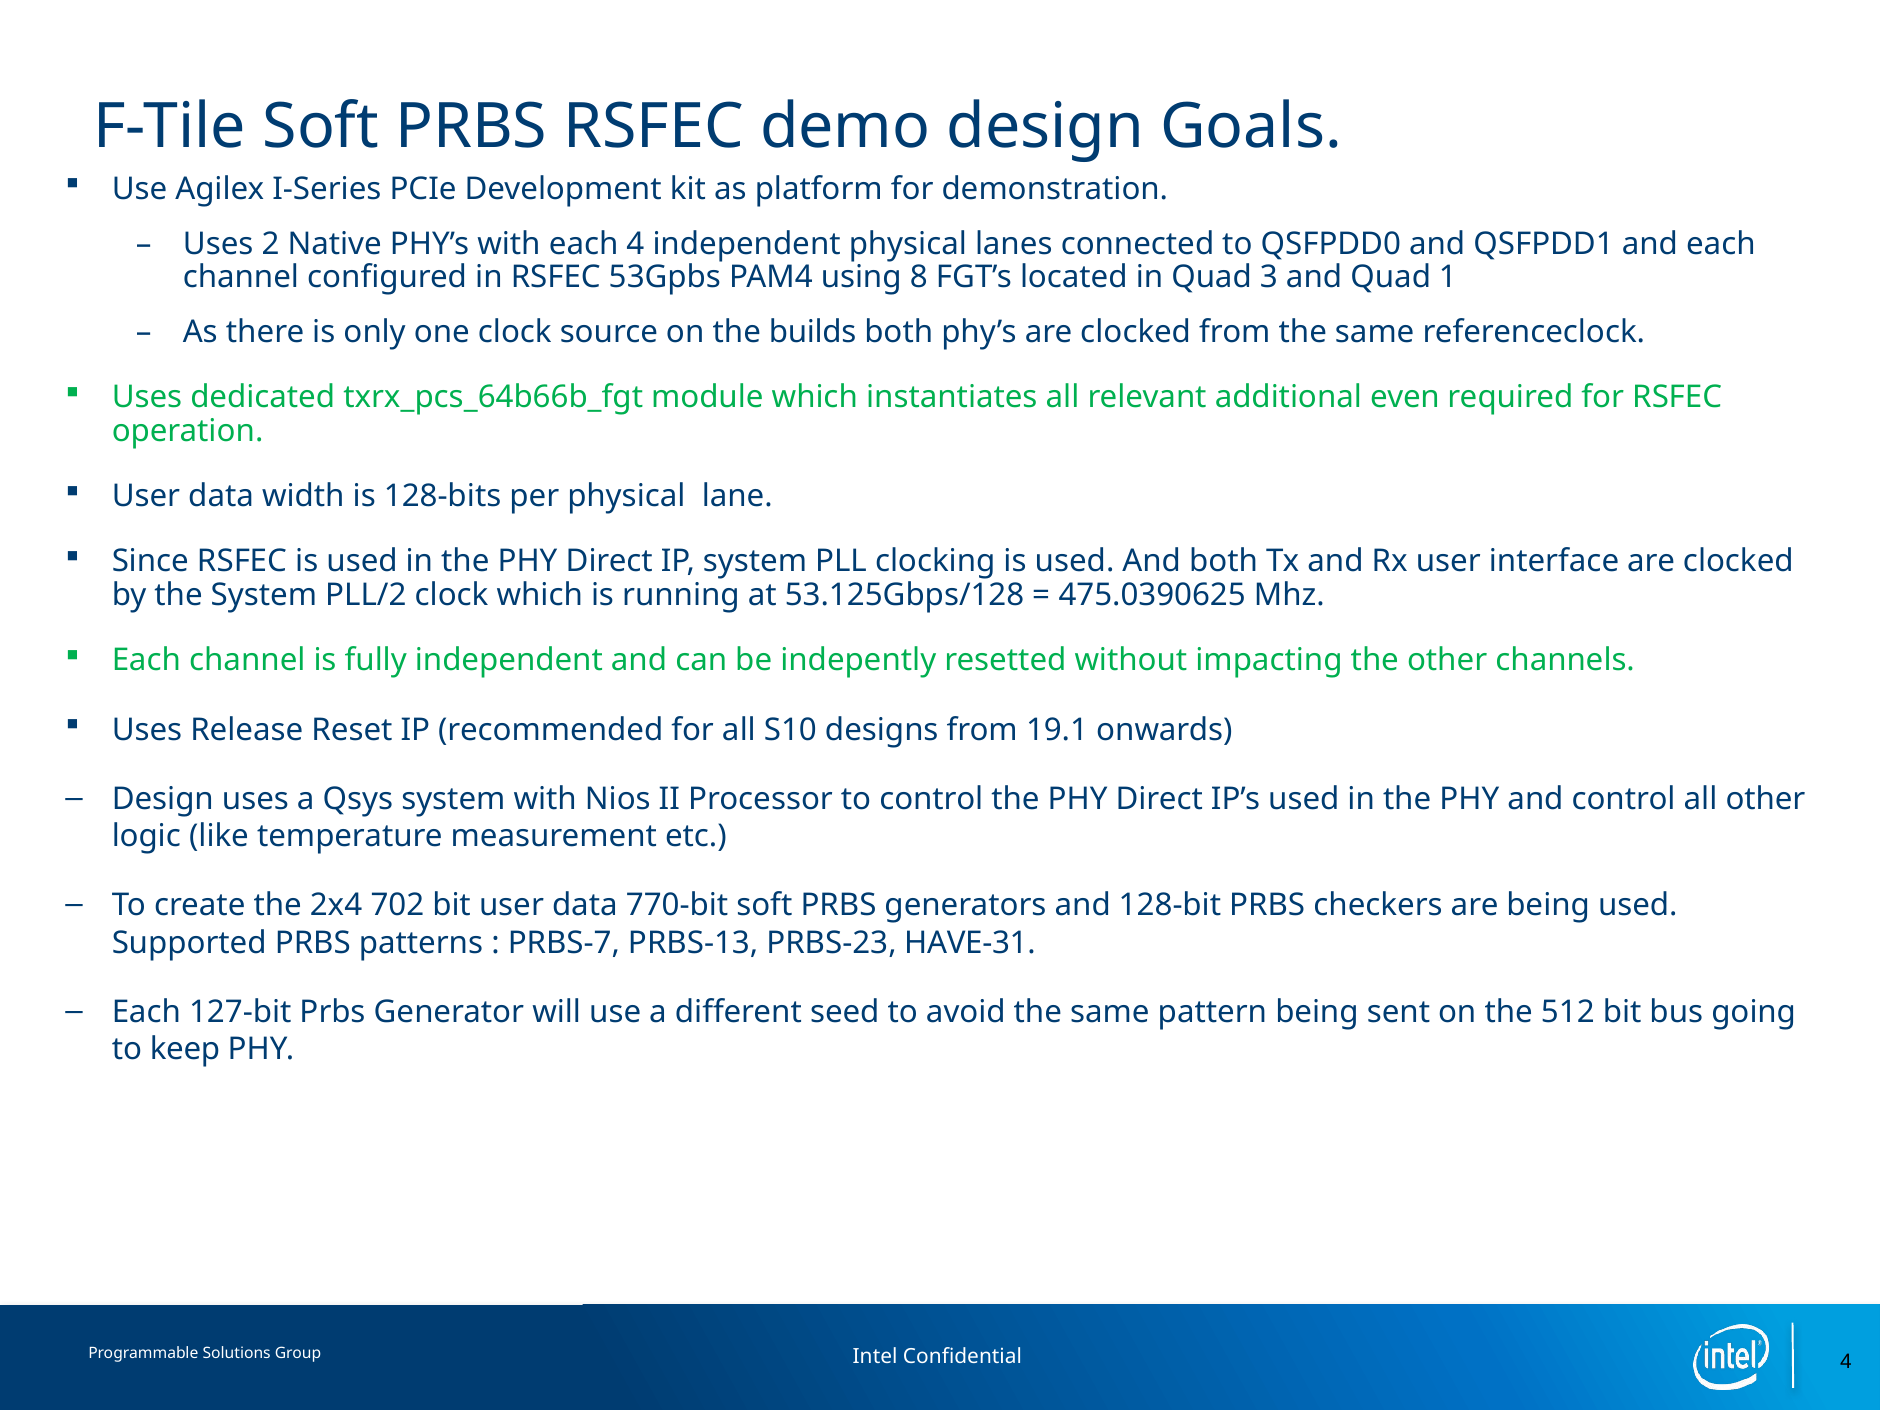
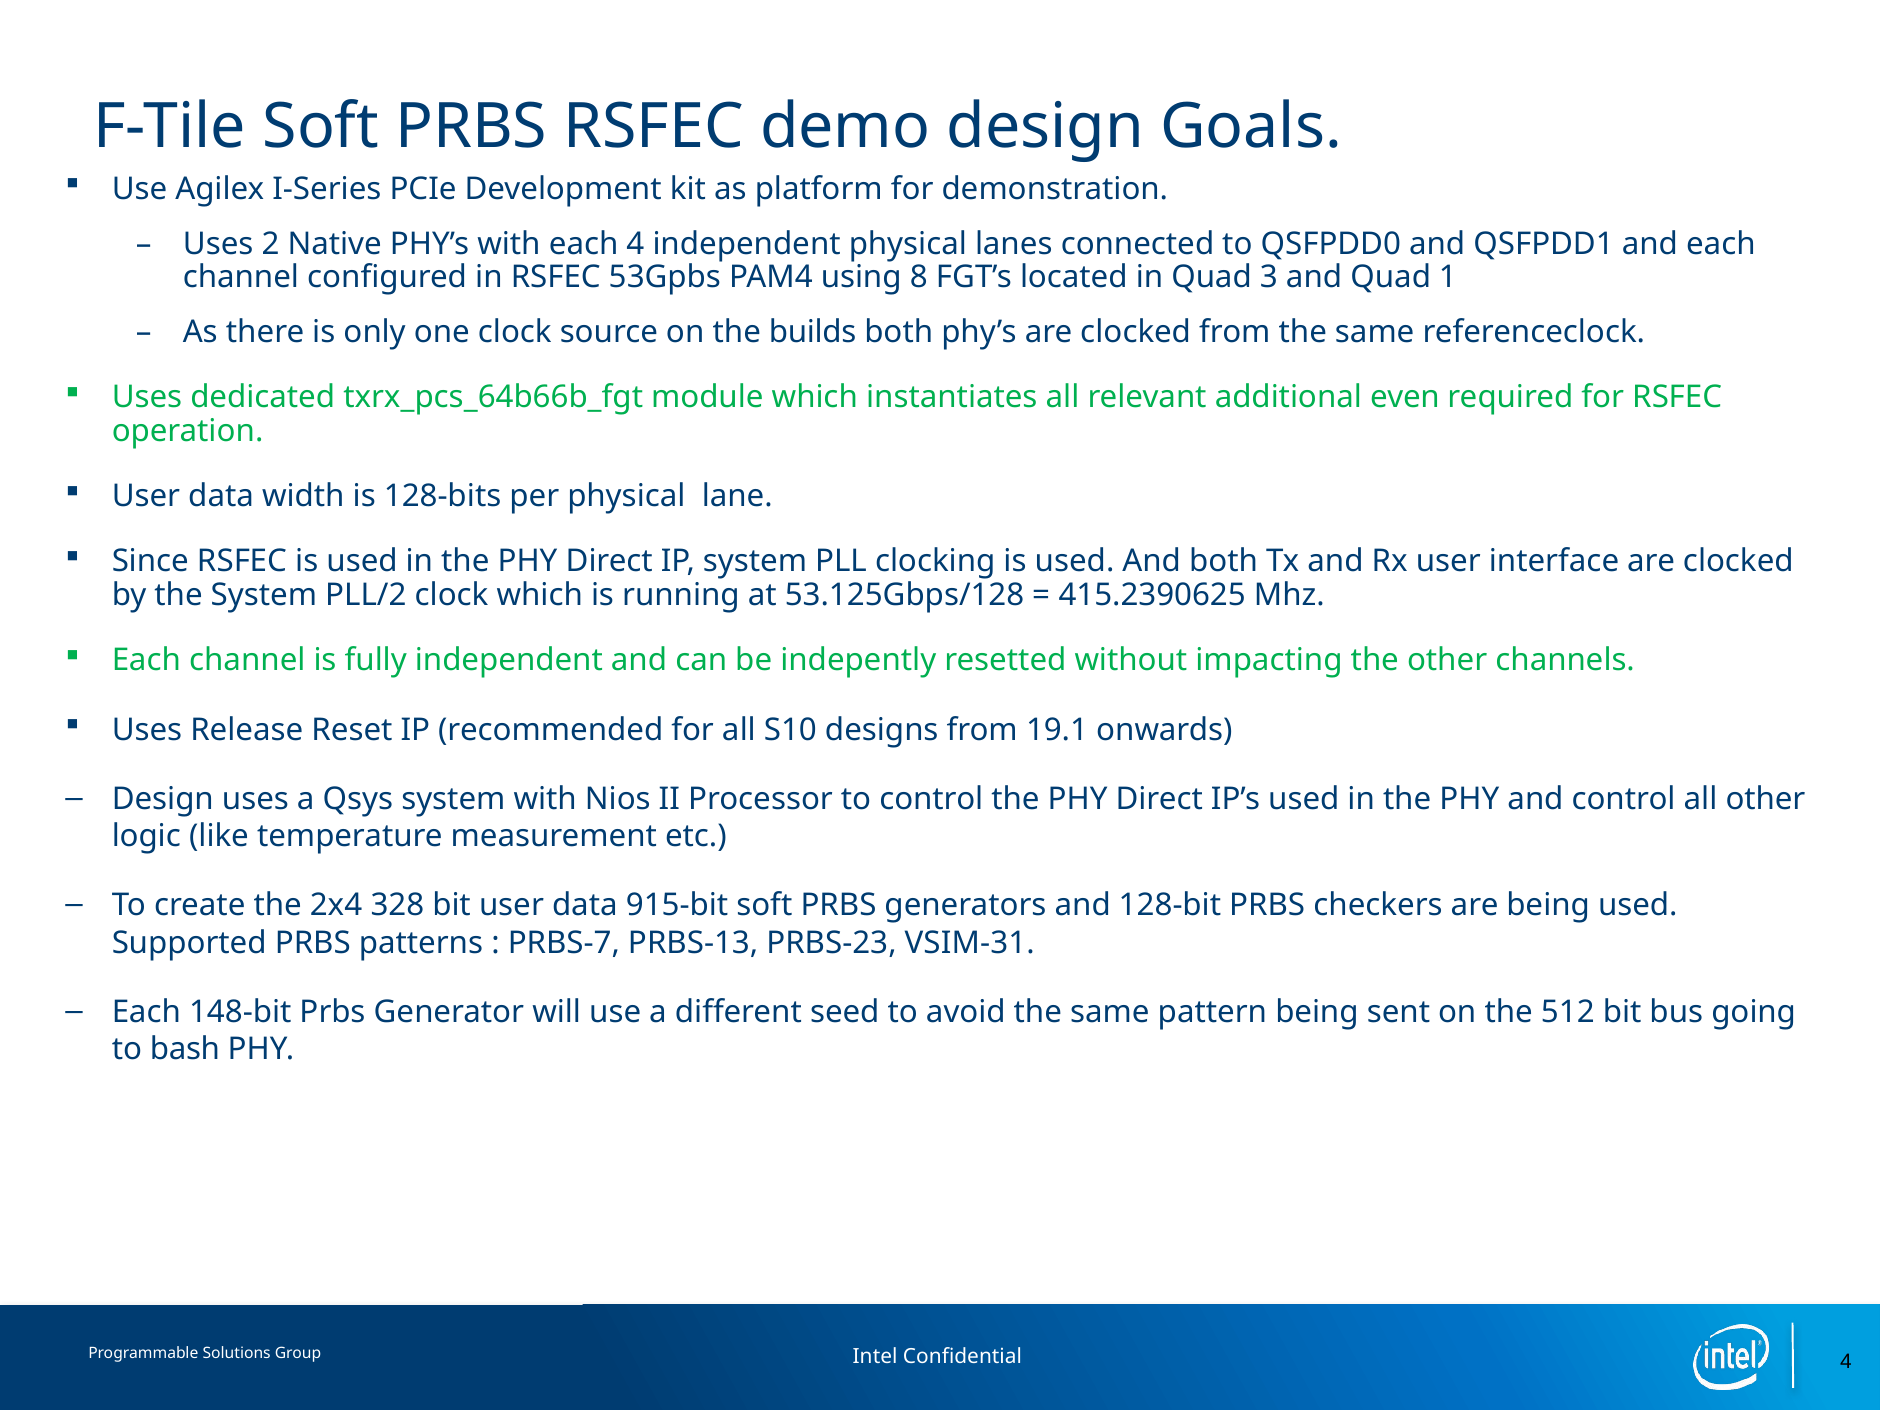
475.0390625: 475.0390625 -> 415.2390625
702: 702 -> 328
770-bit: 770-bit -> 915-bit
HAVE-31: HAVE-31 -> VSIM-31
127-bit: 127-bit -> 148-bit
keep: keep -> bash
